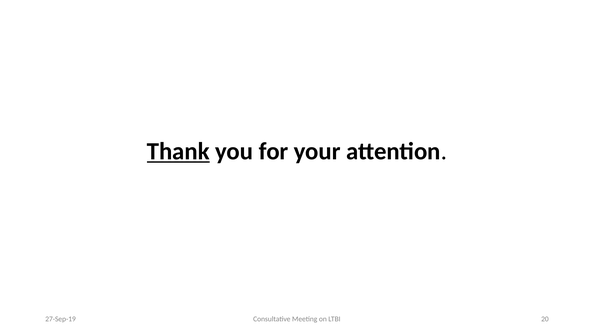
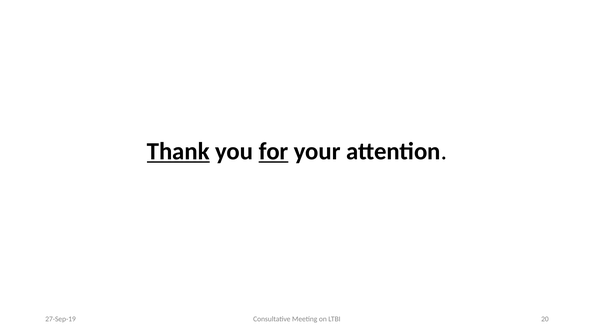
for underline: none -> present
